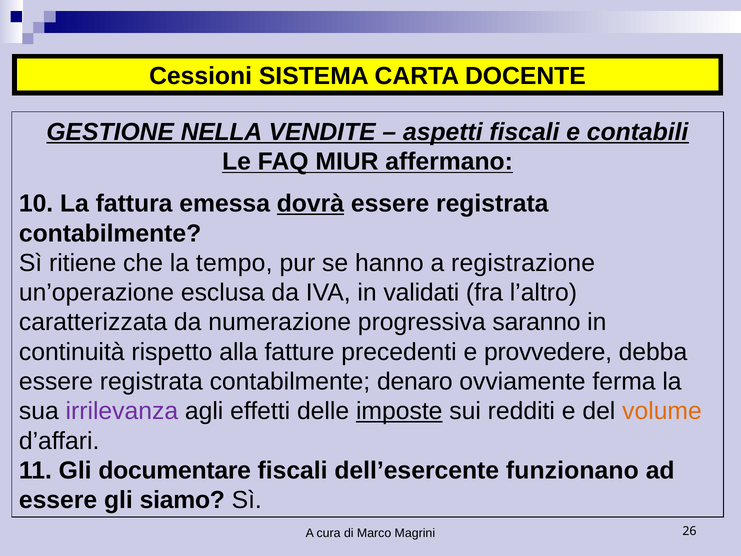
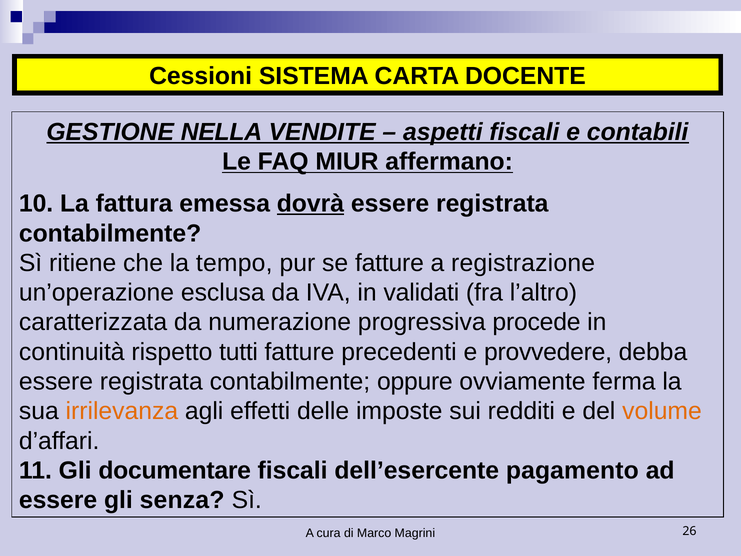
se hanno: hanno -> fatture
saranno: saranno -> procede
alla: alla -> tutti
denaro: denaro -> oppure
irrilevanza colour: purple -> orange
imposte underline: present -> none
funzionano: funzionano -> pagamento
siamo: siamo -> senza
